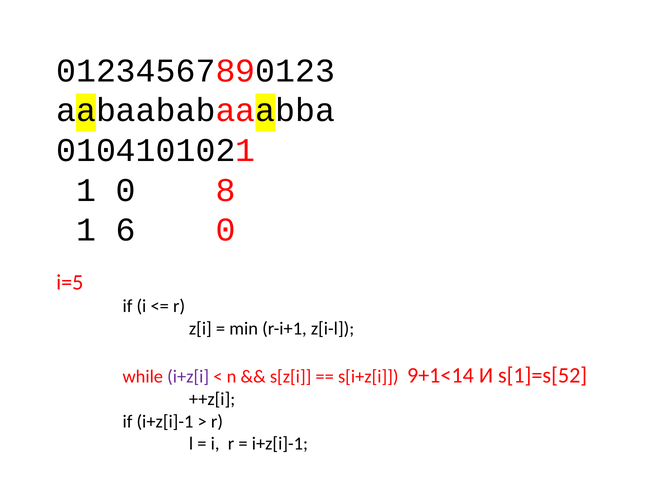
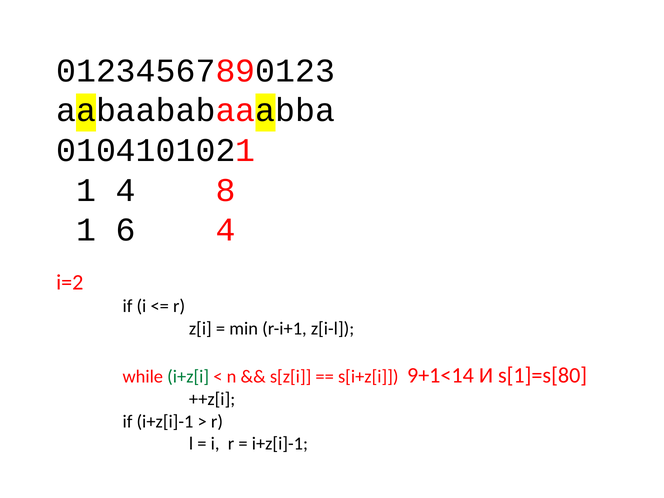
1 0: 0 -> 4
6 0: 0 -> 4
i=5: i=5 -> i=2
i+z[i colour: purple -> green
s[1]=s[52: s[1]=s[52 -> s[1]=s[80
